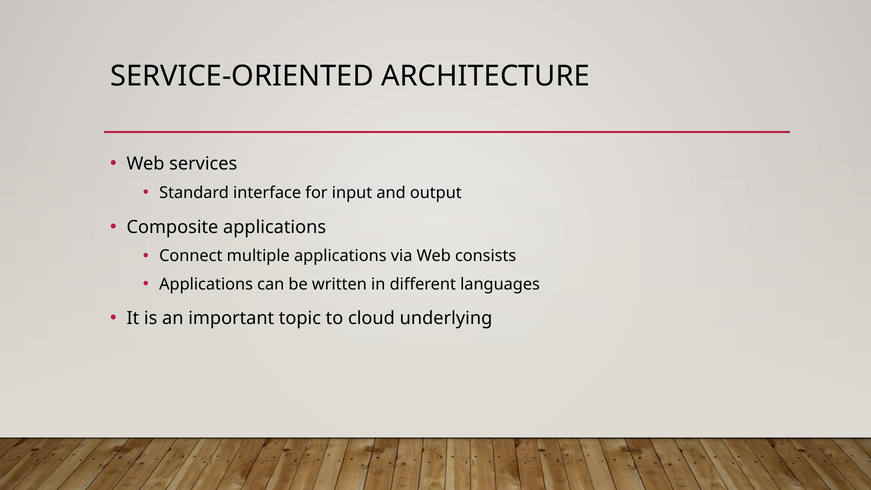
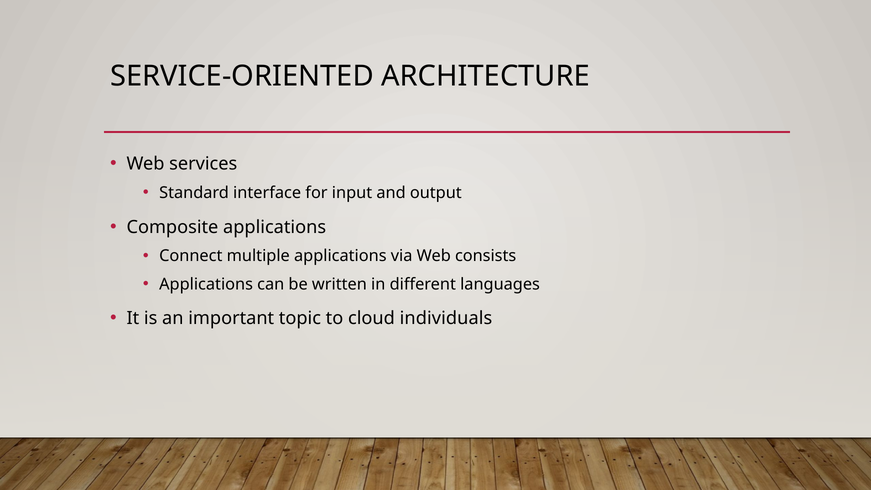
underlying: underlying -> individuals
